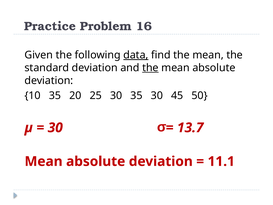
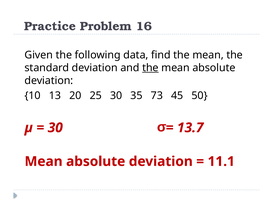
data underline: present -> none
10 35: 35 -> 13
35 30: 30 -> 73
